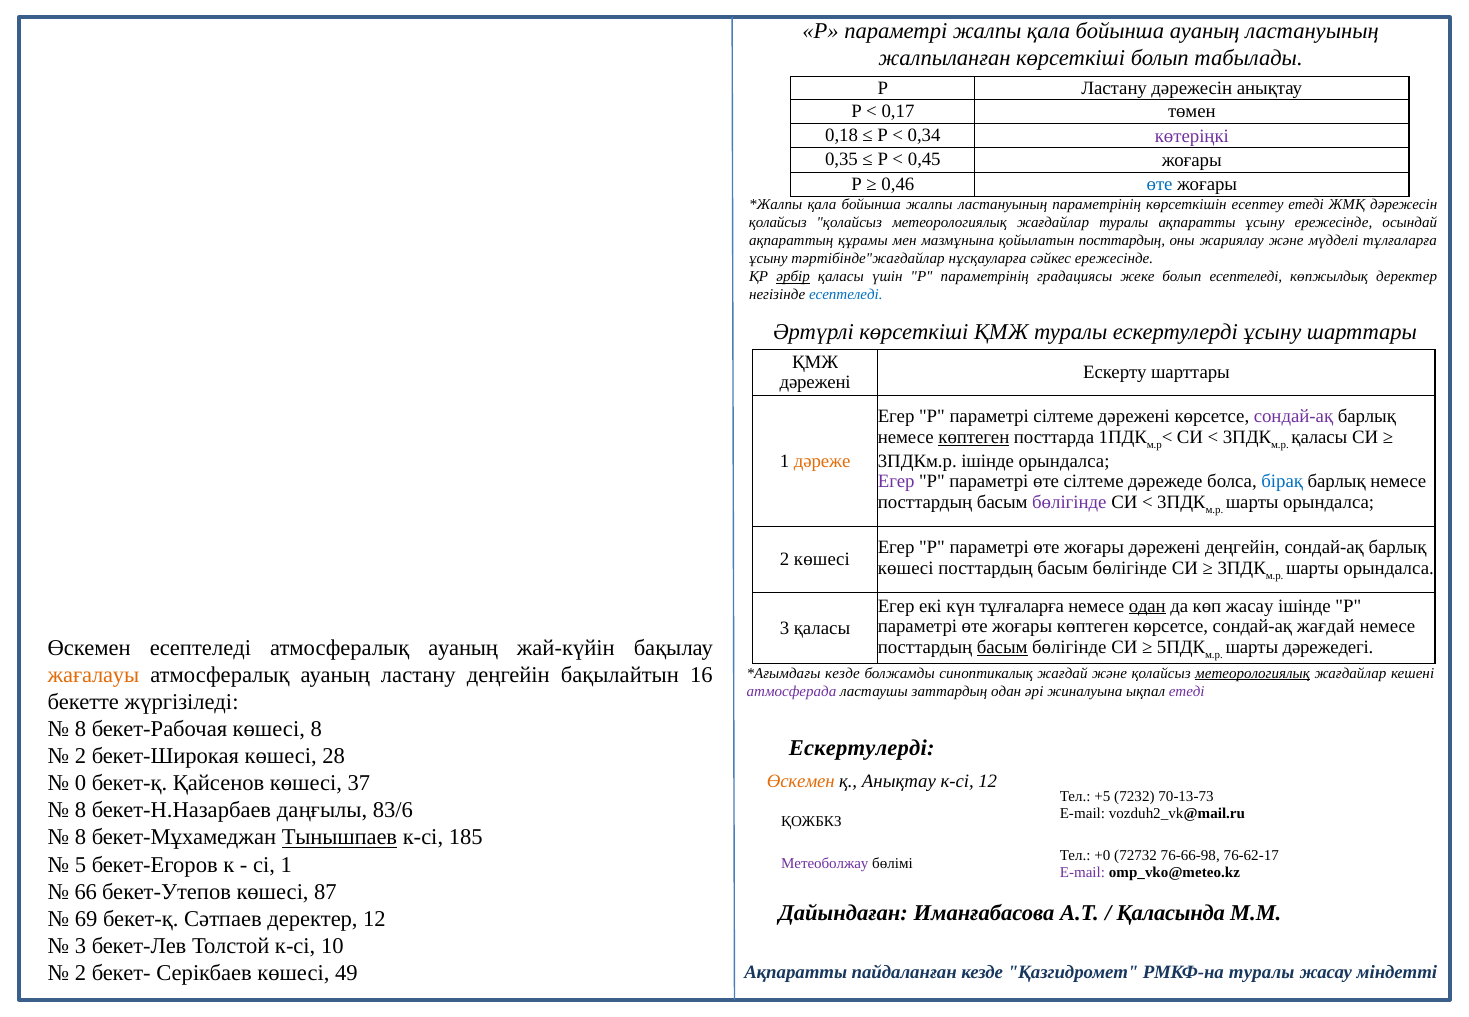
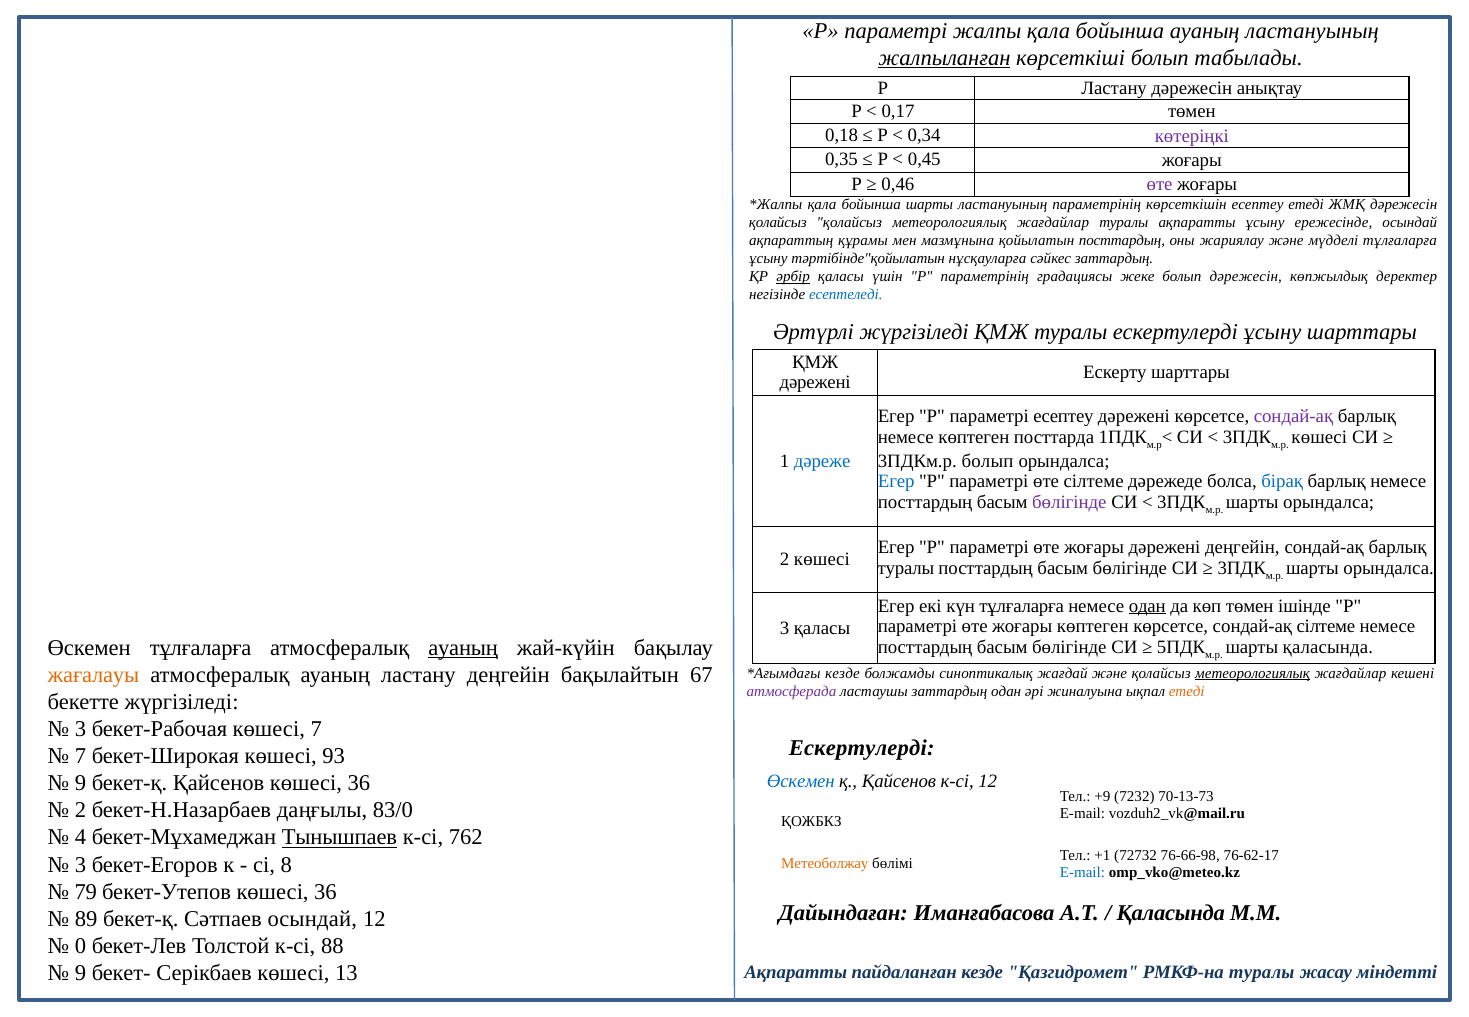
жалпыланған underline: none -> present
өте at (1160, 184) colour: blue -> purple
бойынша жалпы: жалпы -> шарты
тәртібінде"жағдайлар: тәртібінде"жағдайлар -> тәртібінде"қойылатын
сәйкес ережесінде: ережесінде -> заттардың
болып есептеледі: есептеледі -> дәрежесін
Әртүрлі көрсеткіші: көрсеткіші -> жүргізіледі
параметрі сілтеме: сілтеме -> есептеу
көптеген at (974, 437) underline: present -> none
қаласы at (1319, 437): қаласы -> көшесі
дәреже colour: orange -> blue
3ПДКм.р ішінде: ішінде -> болып
Егер at (896, 482) colour: purple -> blue
көшесі at (906, 568): көшесі -> туралы
көп жасау: жасау -> төмен
сондай-ақ жағдай: жағдай -> сілтеме
Өскемен есептеледі: есептеледі -> тұлғаларға
ауаның at (463, 648) underline: none -> present
басым at (1002, 647) underline: present -> none
шарты дәрежедегі: дәрежедегі -> қаласында
16: 16 -> 67
етеді at (1187, 691) colour: purple -> orange
8 at (80, 729): 8 -> 3
көшесі 8: 8 -> 7
2 at (80, 756): 2 -> 7
28: 28 -> 93
Өскемен at (801, 781) colour: orange -> blue
қ Анықтау: Анықтау -> Қайсенов
0 at (80, 783): 0 -> 9
Қайсенов көшесі 37: 37 -> 36
+5: +5 -> +9
8 at (80, 810): 8 -> 2
83/6: 83/6 -> 83/0
8 at (80, 838): 8 -> 4
185: 185 -> 762
+0: +0 -> +1
5 at (80, 865): 5 -> 3
сі 1: 1 -> 8
Метеоболжау colour: purple -> orange
E-mail at (1082, 872) colour: purple -> blue
66: 66 -> 79
бекет-Утепов көшесі 87: 87 -> 36
69: 69 -> 89
Сәтпаев деректер: деректер -> осындай
3 at (80, 946): 3 -> 0
10: 10 -> 88
2 at (80, 973): 2 -> 9
49: 49 -> 13
